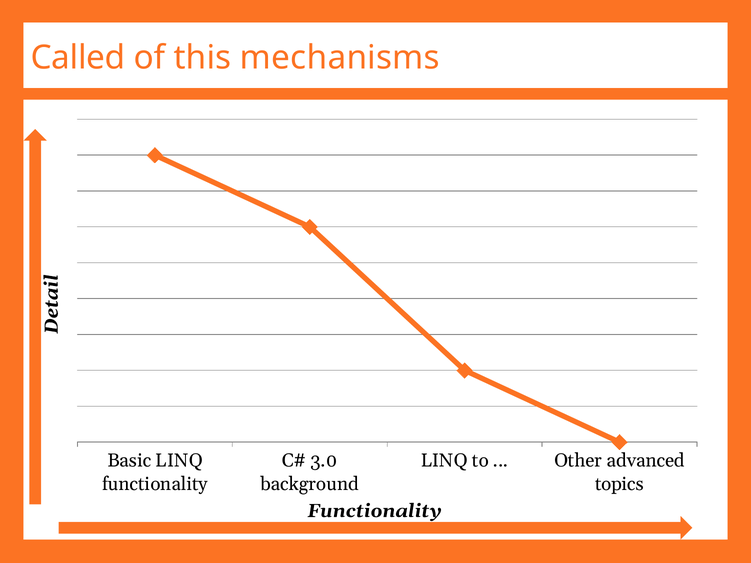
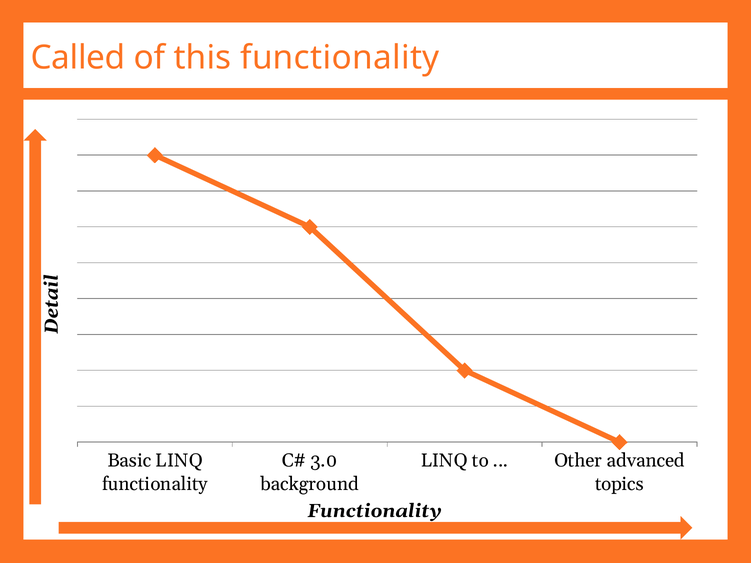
this mechanisms: mechanisms -> functionality
